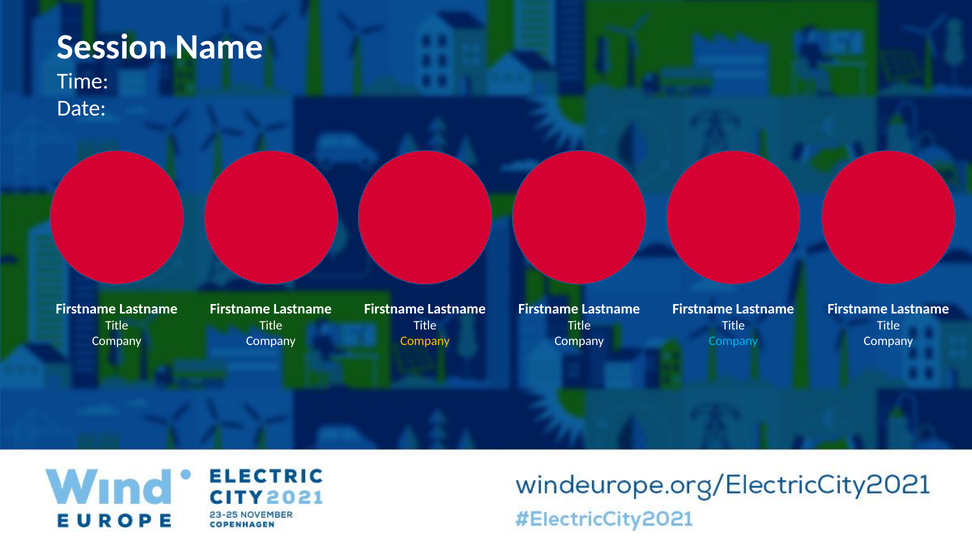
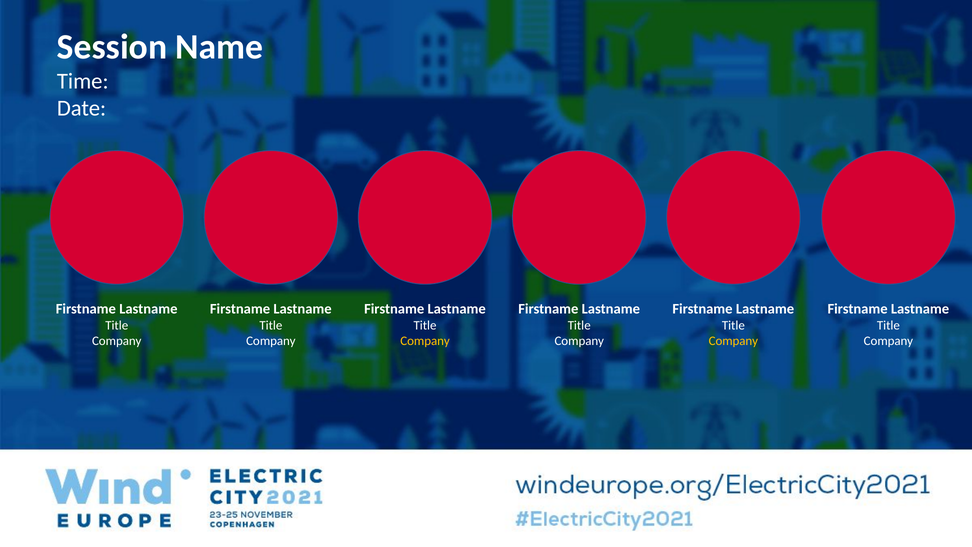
Company at (733, 341) colour: light blue -> yellow
